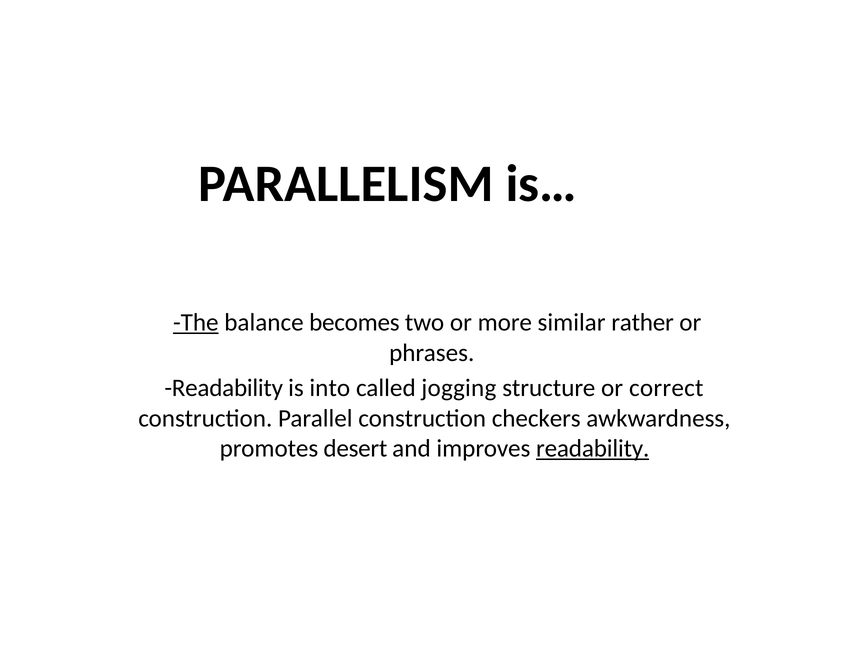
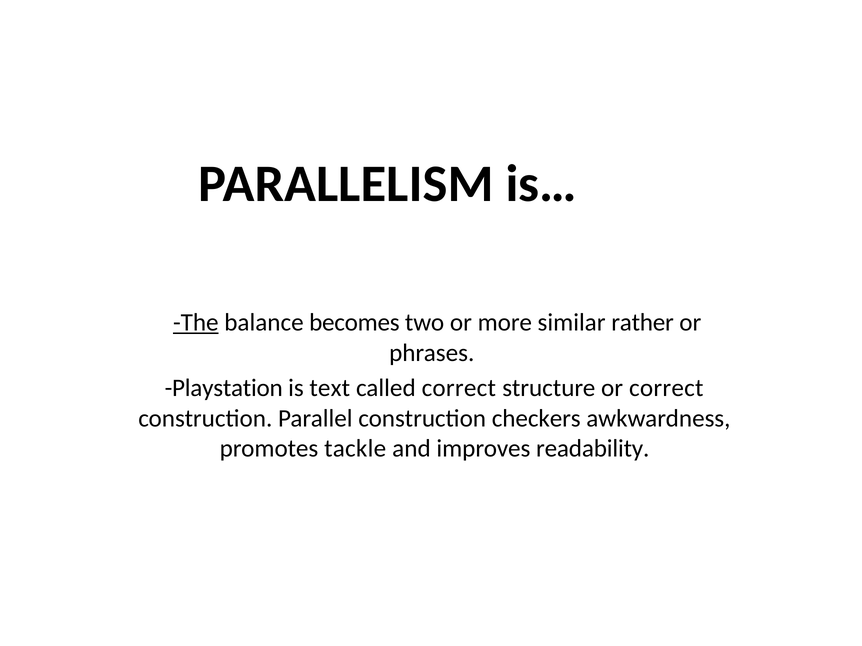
Readability at (224, 388): Readability -> Playstation
into: into -> text
called jogging: jogging -> correct
desert: desert -> tackle
readability at (593, 449) underline: present -> none
